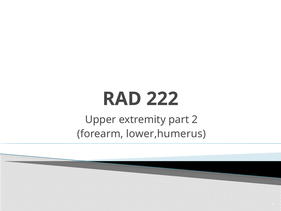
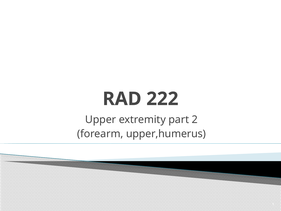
lower,humerus: lower,humerus -> upper,humerus
